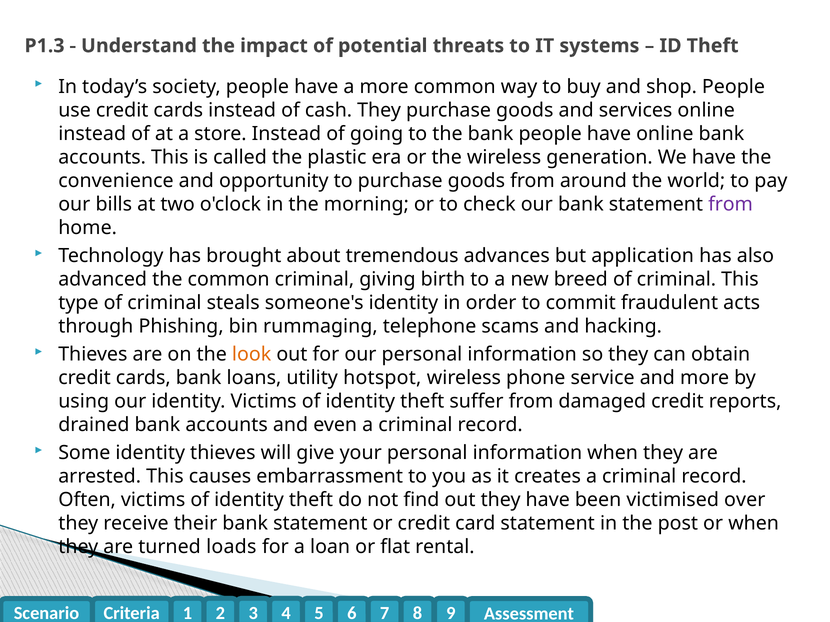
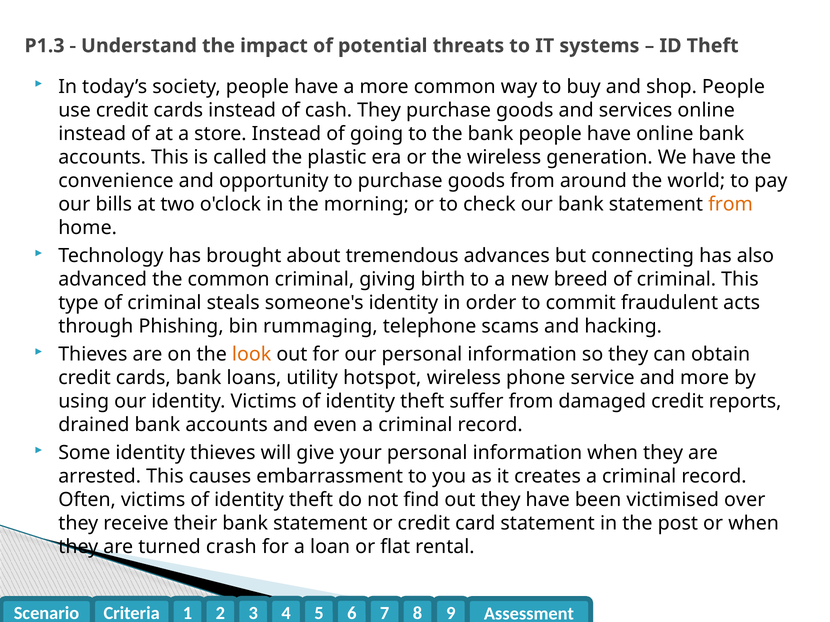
from at (731, 204) colour: purple -> orange
application: application -> connecting
loads: loads -> crash
